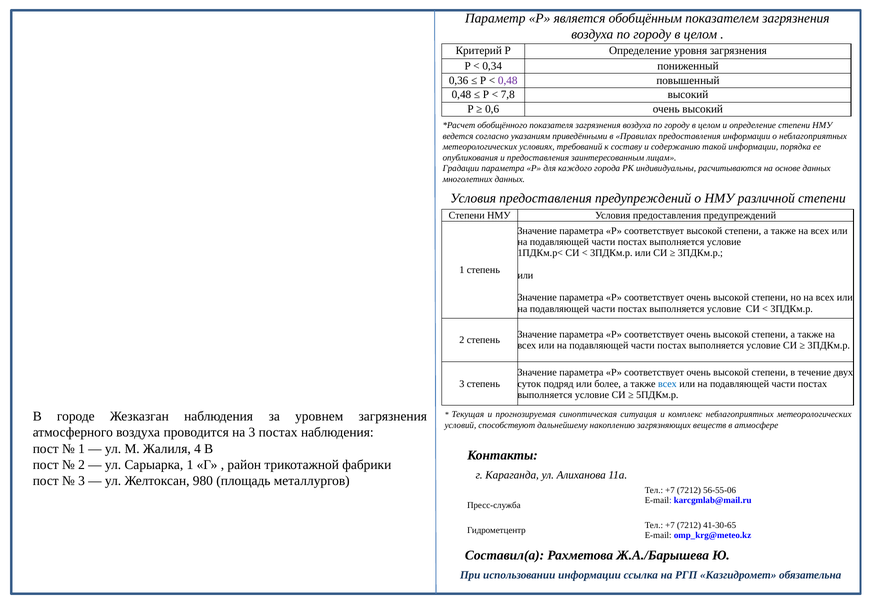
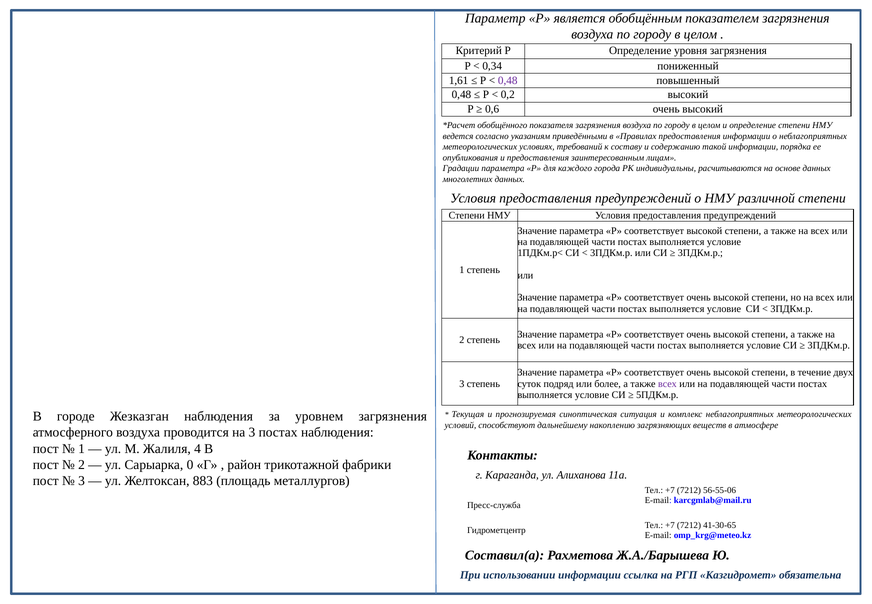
0,36: 0,36 -> 1,61
7,8: 7,8 -> 0,2
всех at (667, 383) colour: blue -> purple
Сарыарка 1: 1 -> 0
980: 980 -> 883
